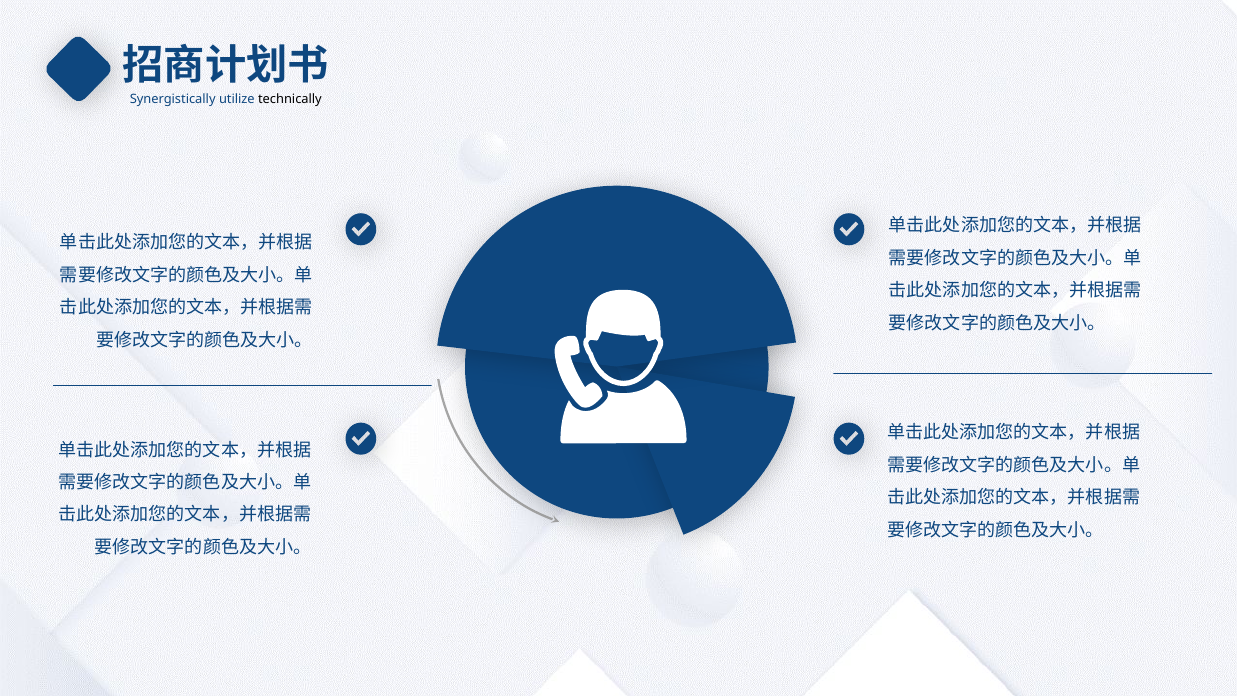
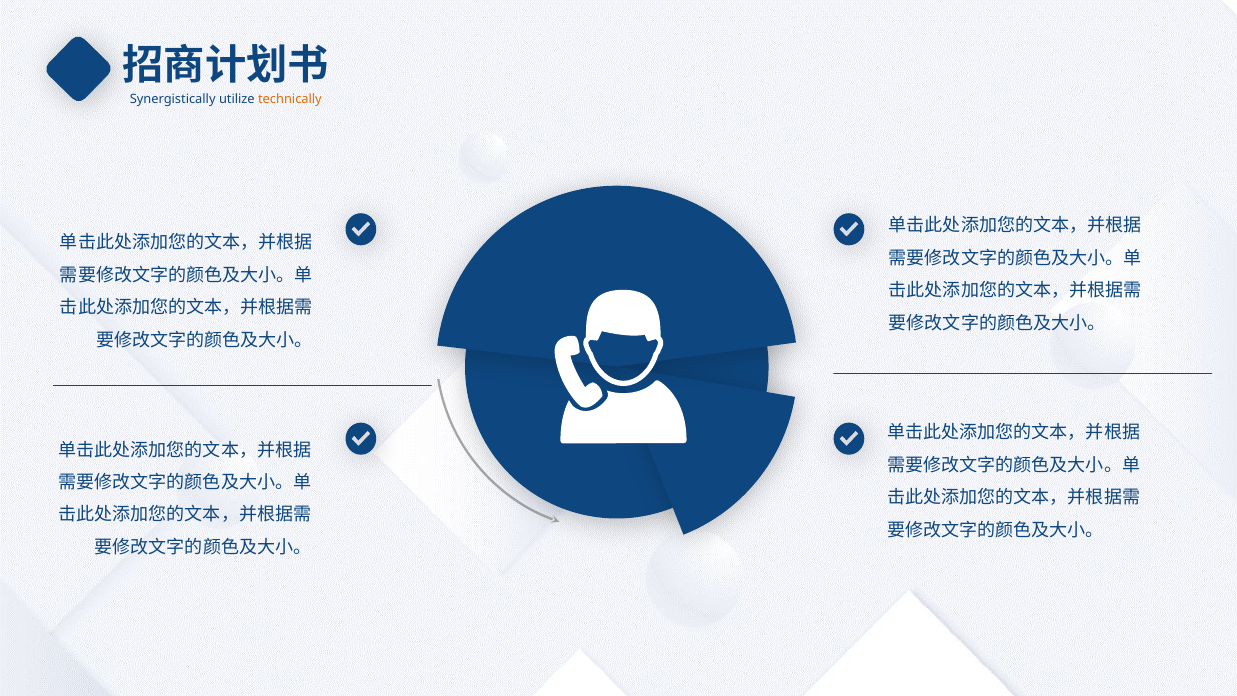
technically colour: black -> orange
